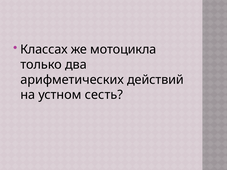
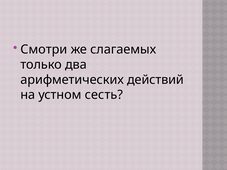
Классах: Классах -> Смотри
мотоцикла: мотоцикла -> слагаемых
